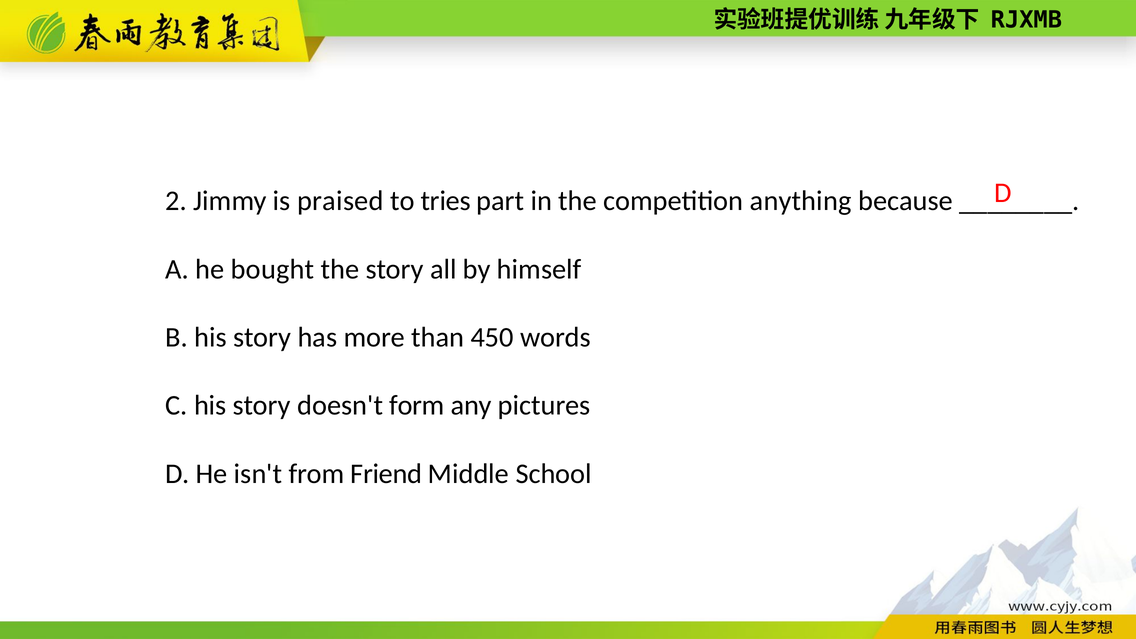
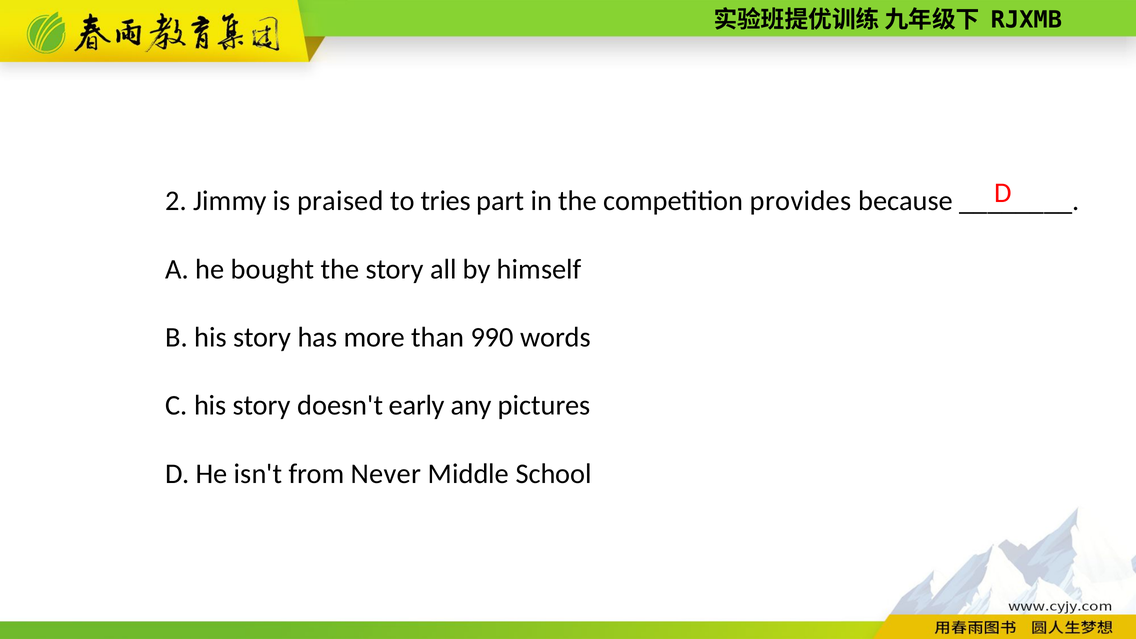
anything: anything -> provides
450: 450 -> 990
form: form -> early
Friend: Friend -> Never
